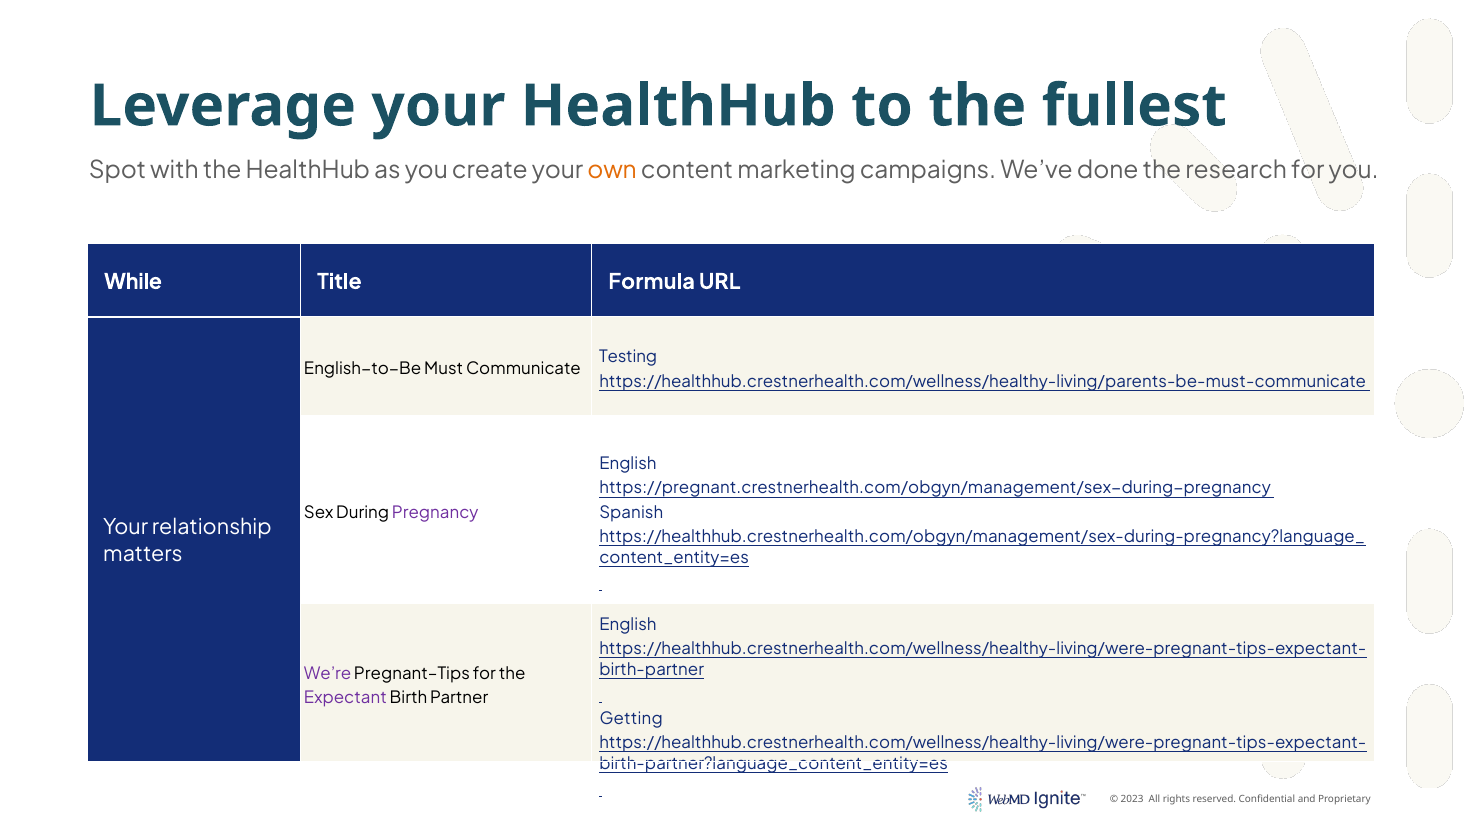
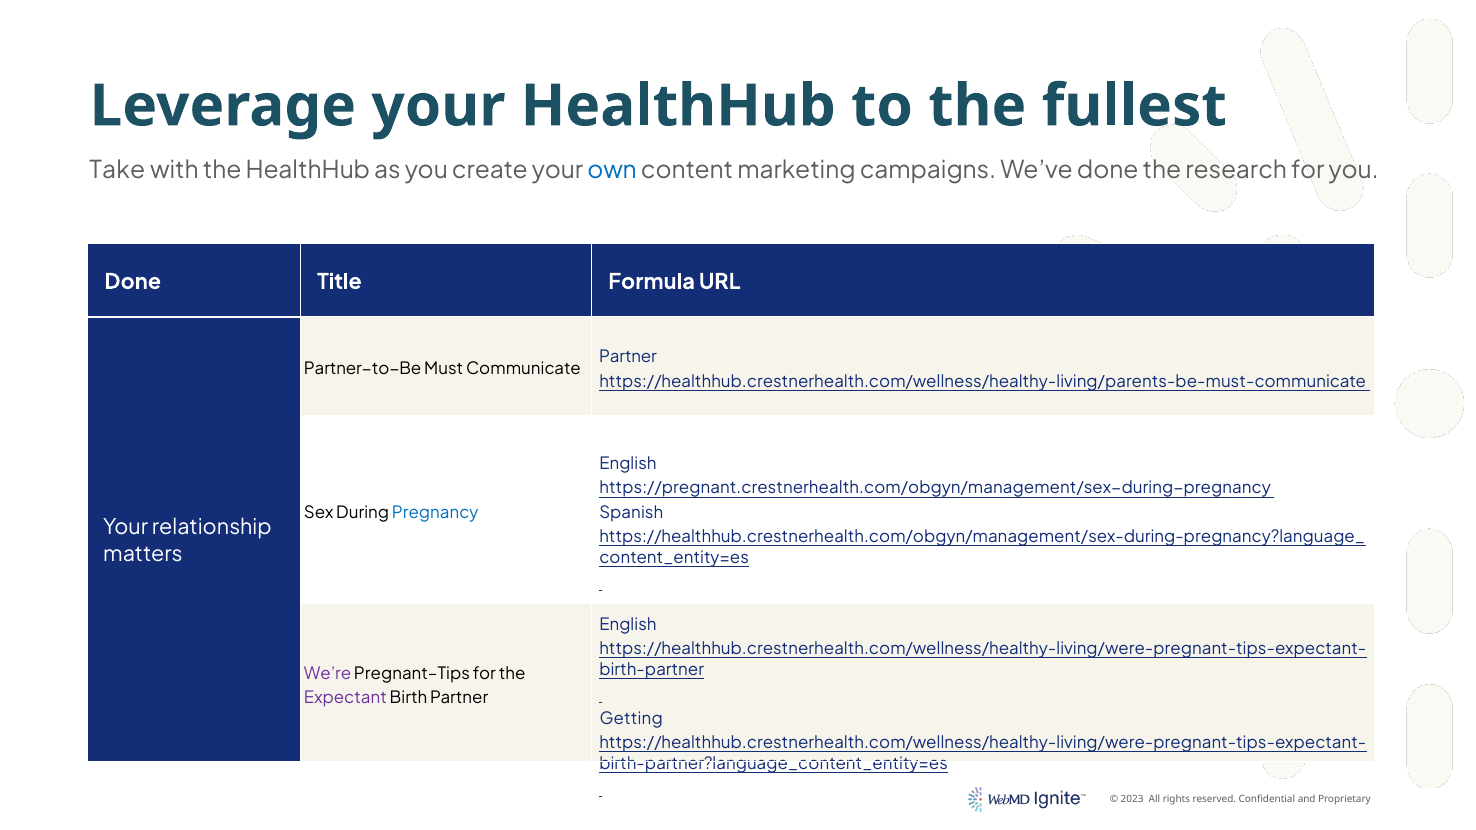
Spot: Spot -> Take
own colour: orange -> blue
While at (133, 282): While -> Done
Testing at (628, 357): Testing -> Partner
English-to-Be: English-to-Be -> Partner-to-Be
Pregnancy colour: purple -> blue
